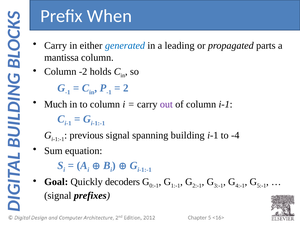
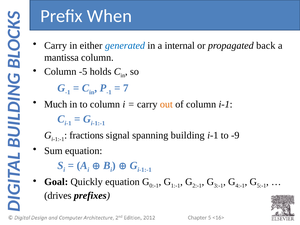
leading: leading -> internal
parts: parts -> back
-2: -2 -> -5
2: 2 -> 7
out colour: purple -> orange
previous: previous -> fractions
-4: -4 -> -9
Quickly decoders: decoders -> equation
signal at (58, 195): signal -> drives
